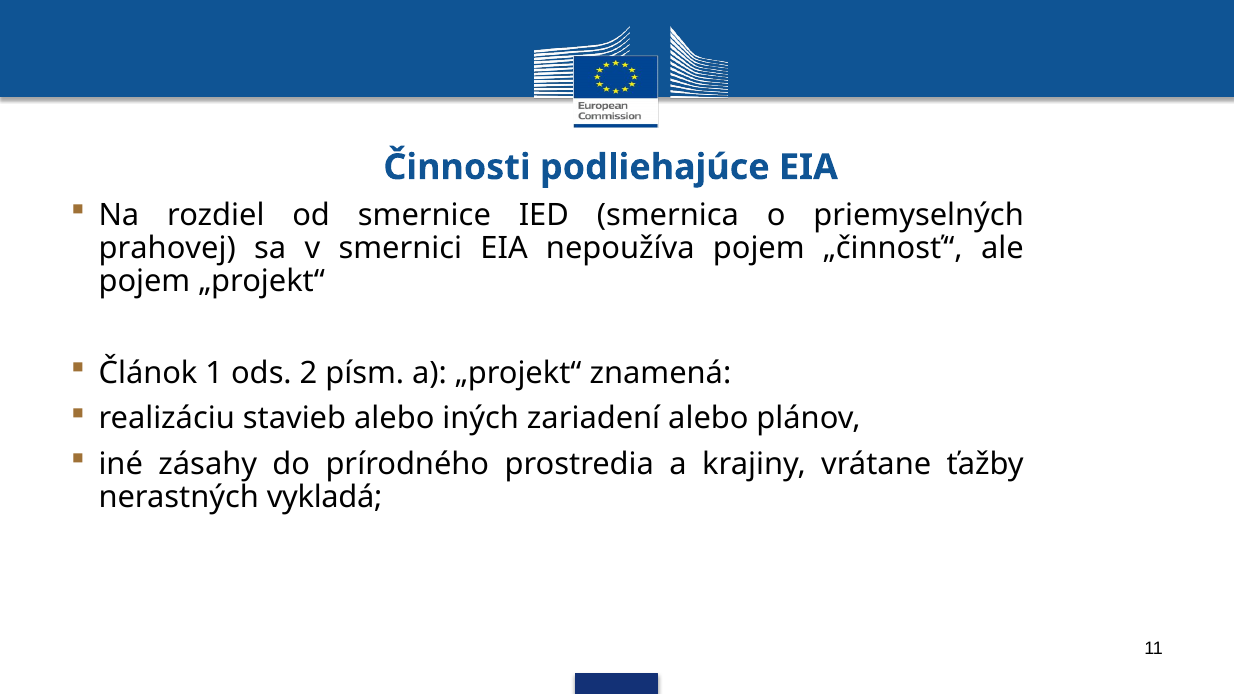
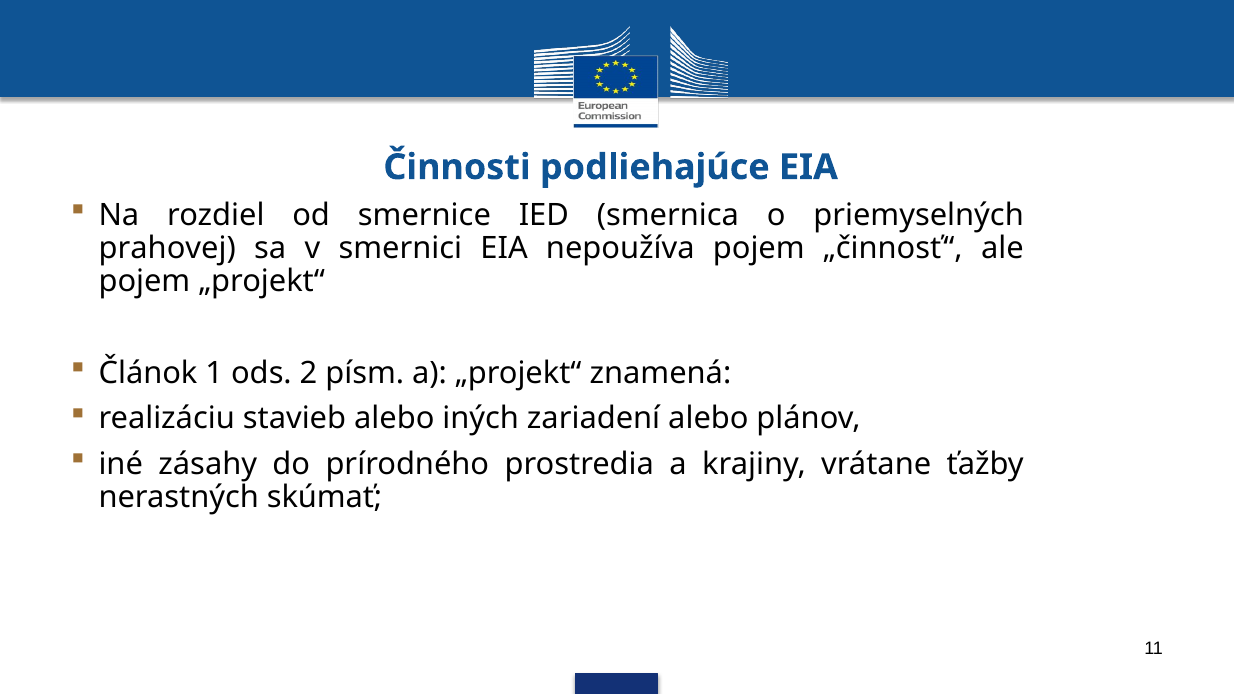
vykladá: vykladá -> skúmať
